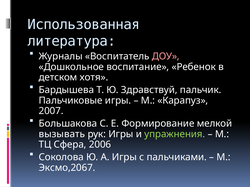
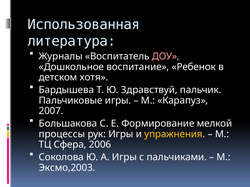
вызывать: вызывать -> процессы
упражнения colour: light green -> yellow
Эксмо,2067: Эксмо,2067 -> Эксмо,2003
